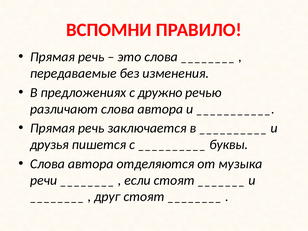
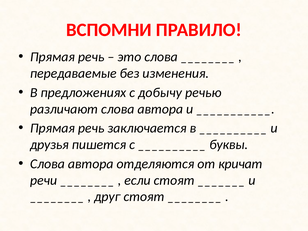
дружно: дружно -> добычу
музыка: музыка -> кричат
